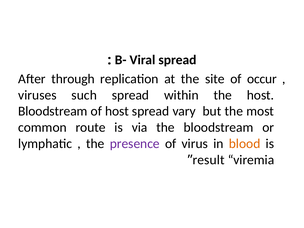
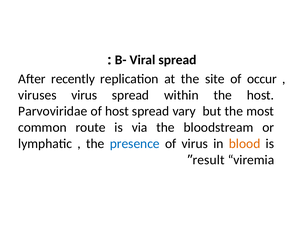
through: through -> recently
viruses such: such -> virus
Bloodstream at (53, 111): Bloodstream -> Parvoviridae
presence colour: purple -> blue
